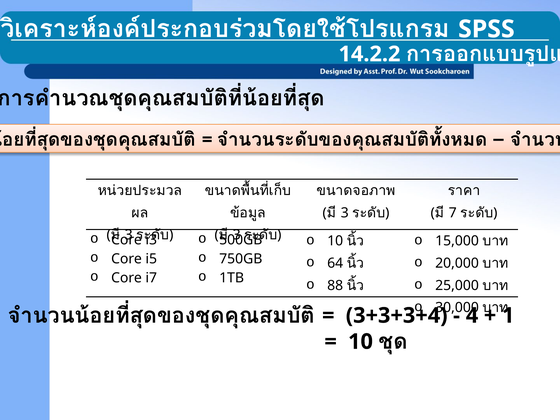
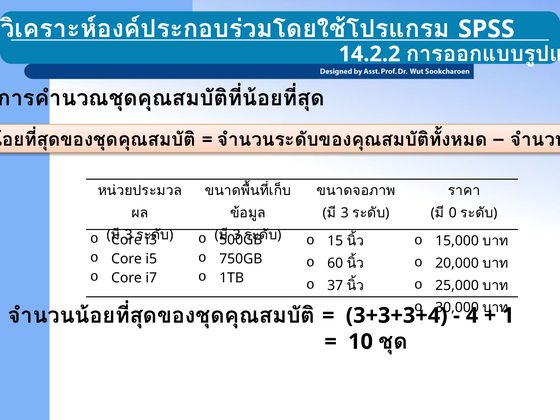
7: 7 -> 0
10 at (335, 241): 10 -> 15
64: 64 -> 60
88: 88 -> 37
